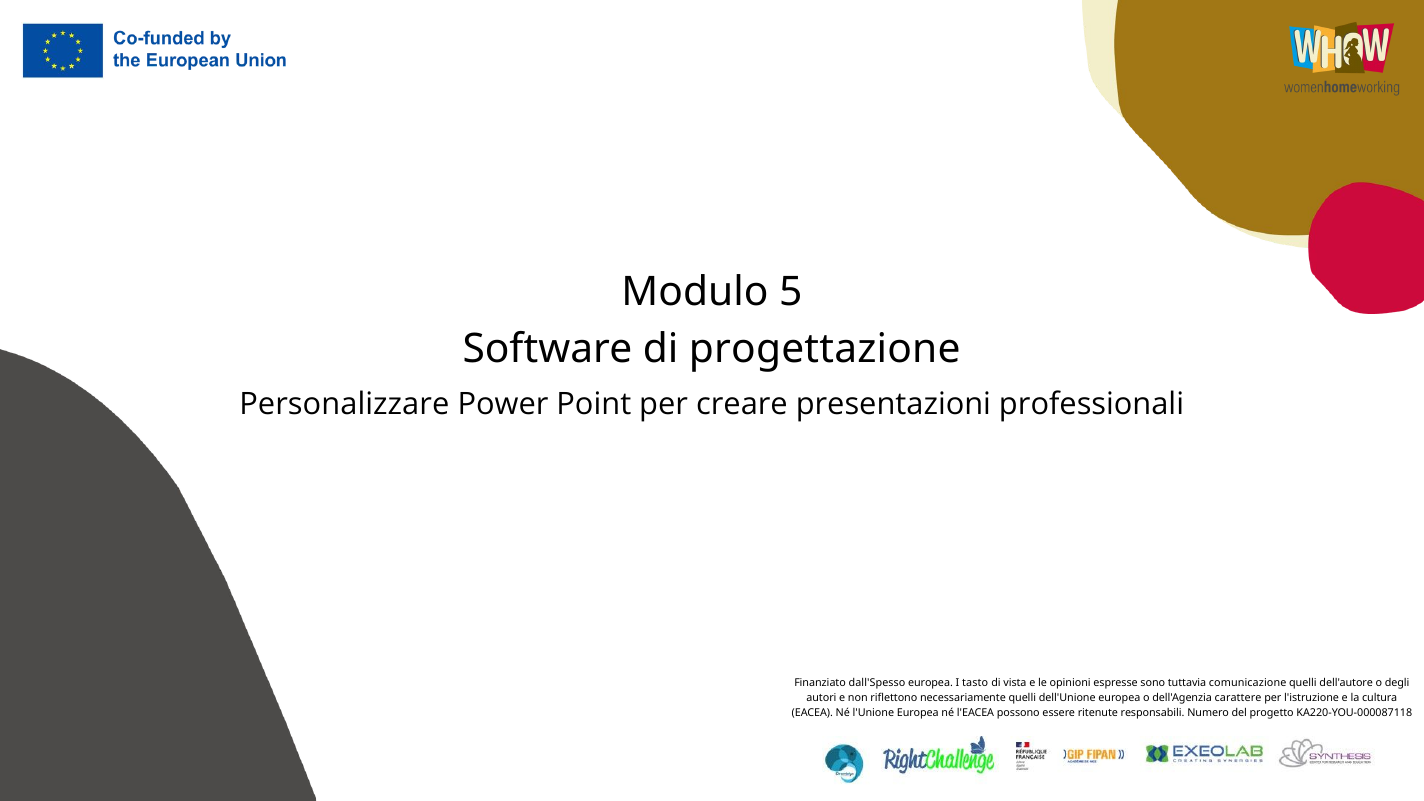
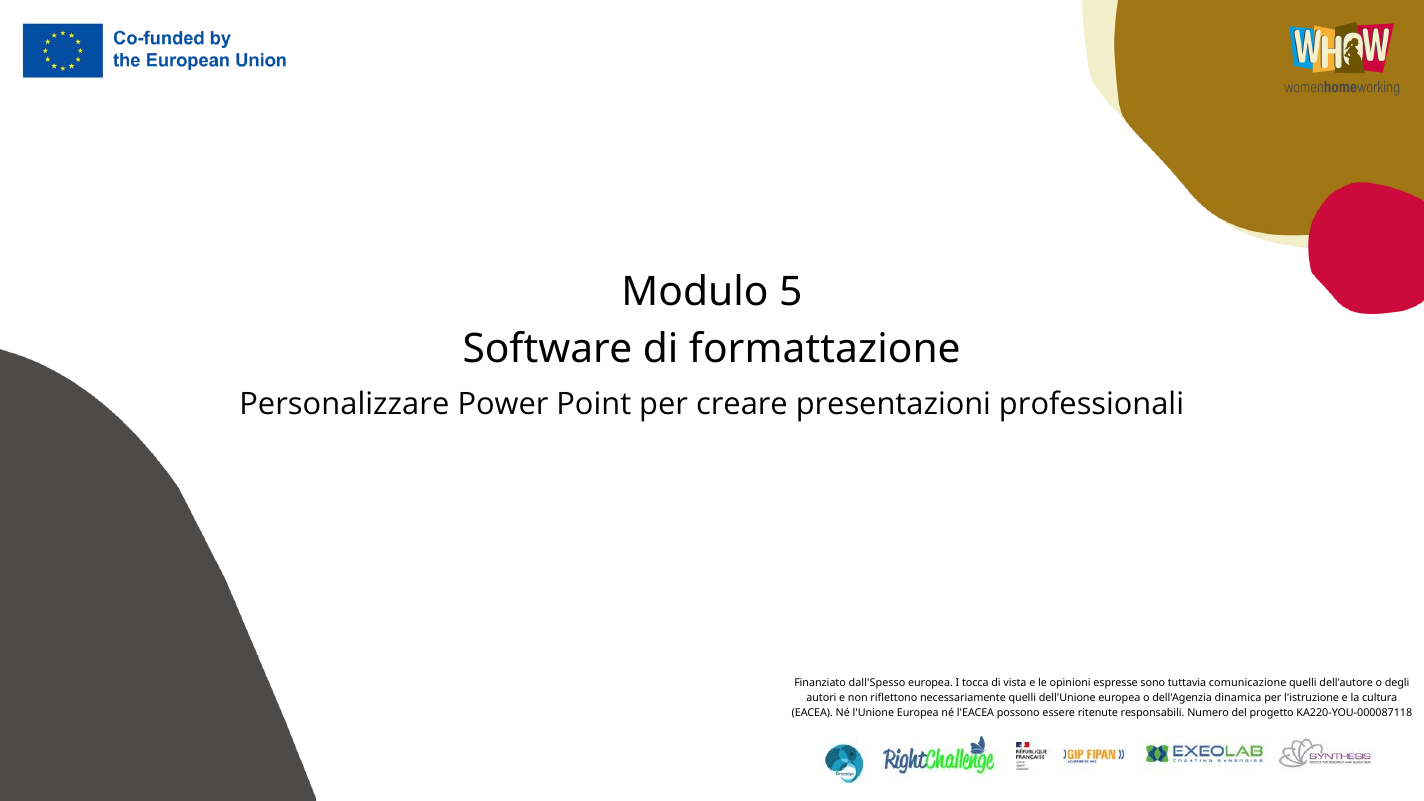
progettazione: progettazione -> formattazione
tasto: tasto -> tocca
carattere: carattere -> dinamica
